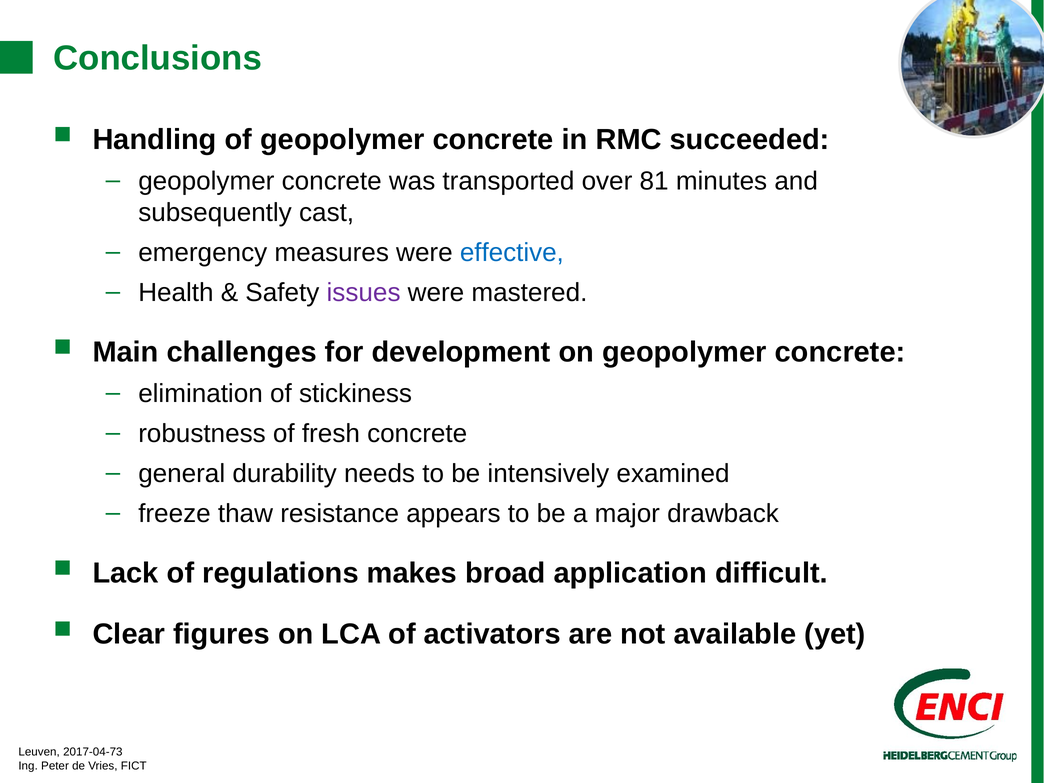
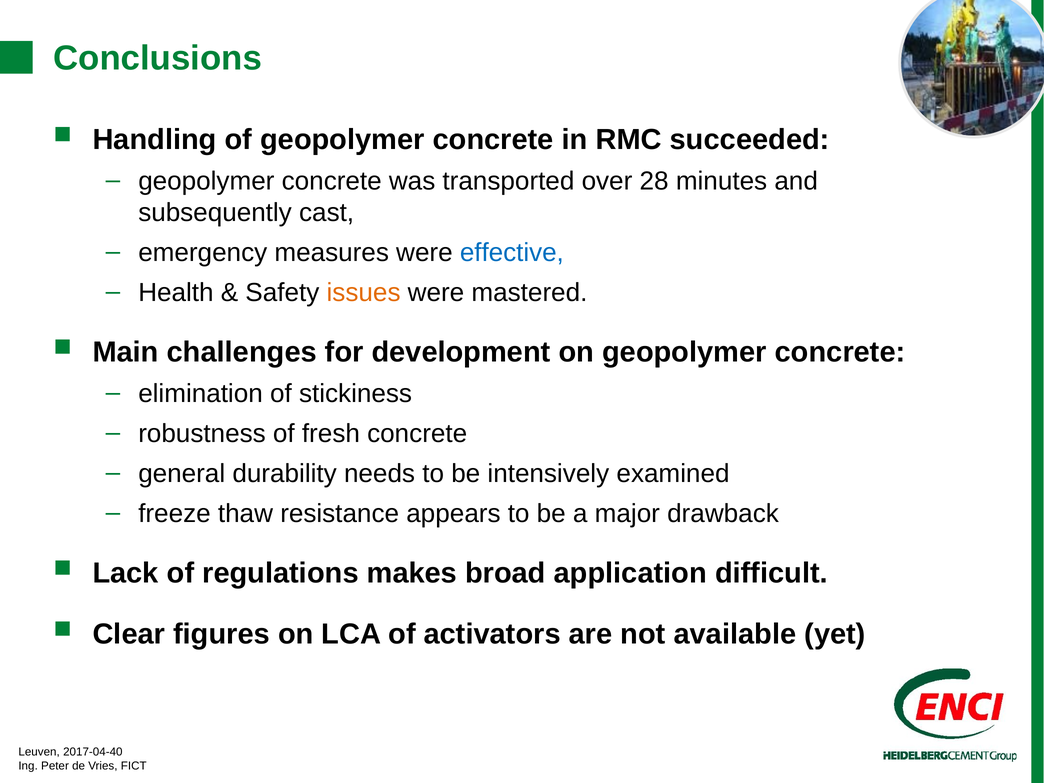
81: 81 -> 28
issues colour: purple -> orange
2017-04-73: 2017-04-73 -> 2017-04-40
